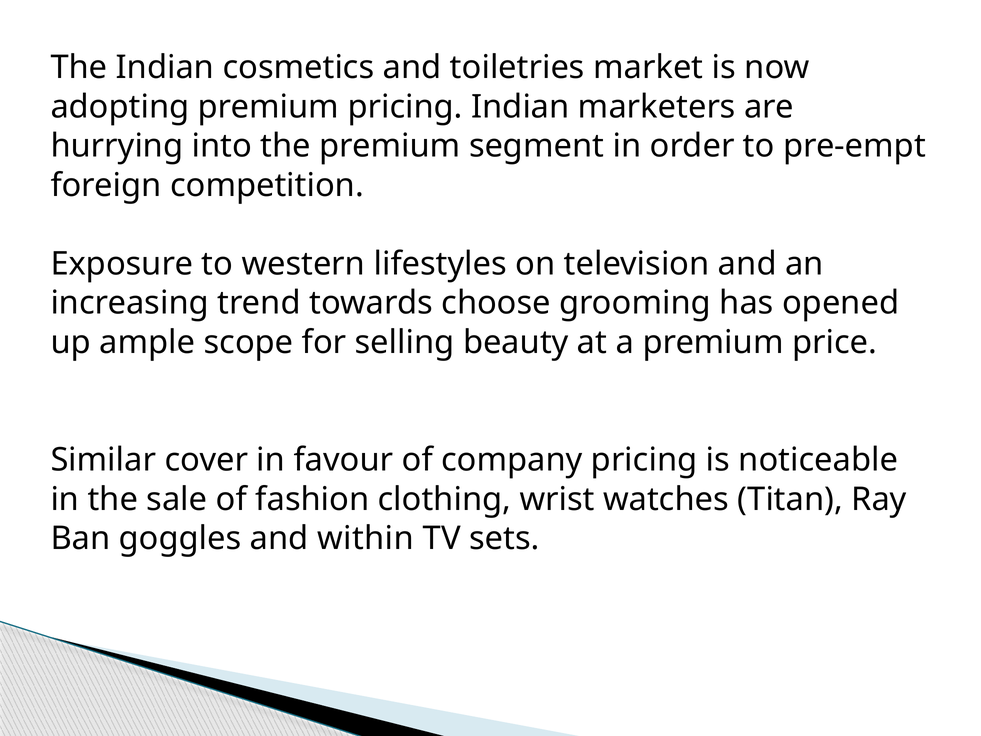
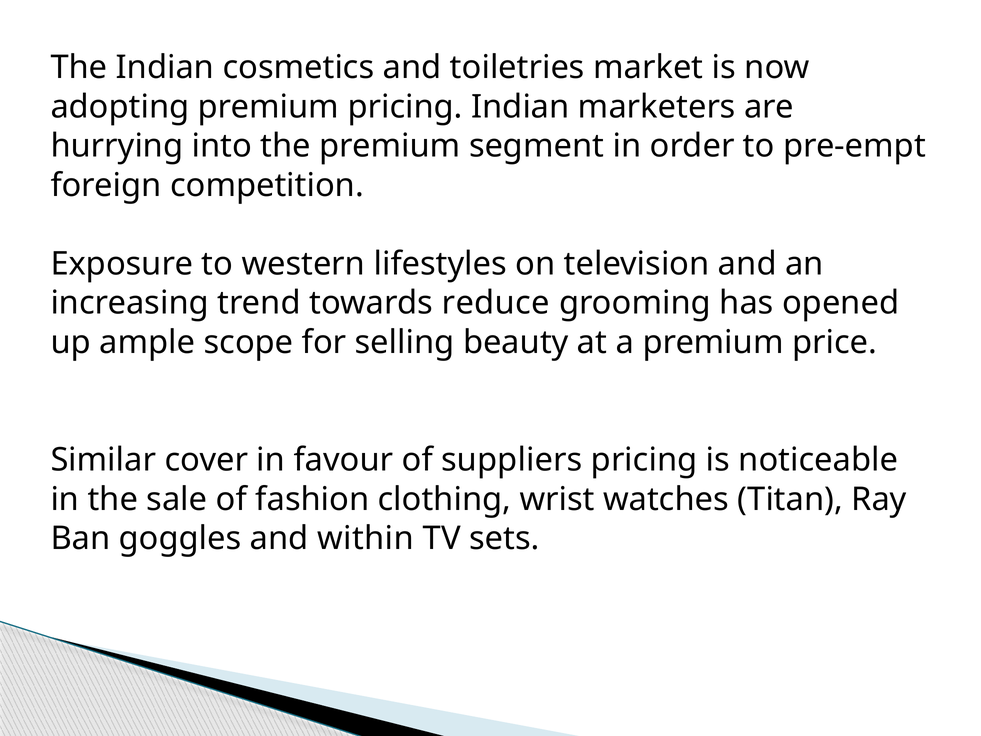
choose: choose -> reduce
company: company -> suppliers
